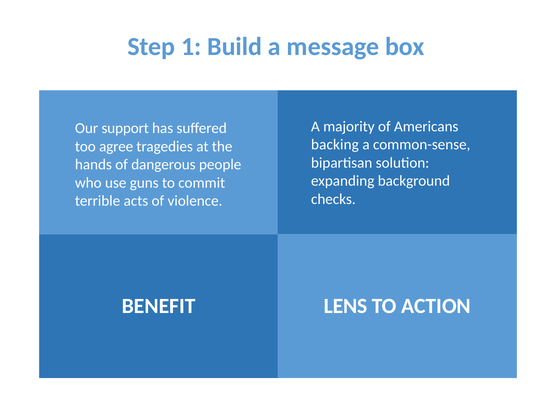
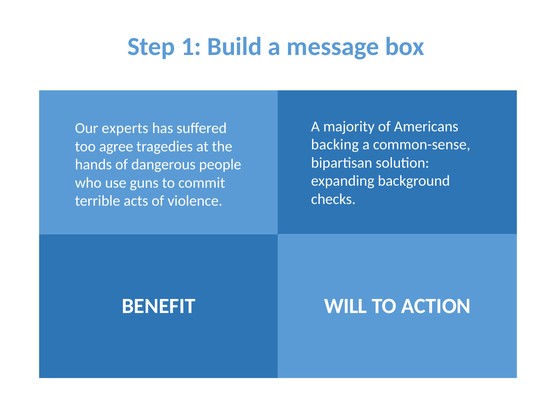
support: support -> experts
LENS: LENS -> WILL
